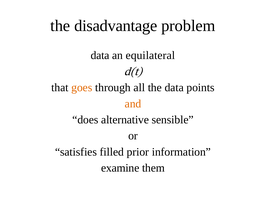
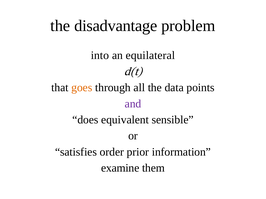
data at (100, 56): data -> into
and colour: orange -> purple
alternative: alternative -> equivalent
filled: filled -> order
